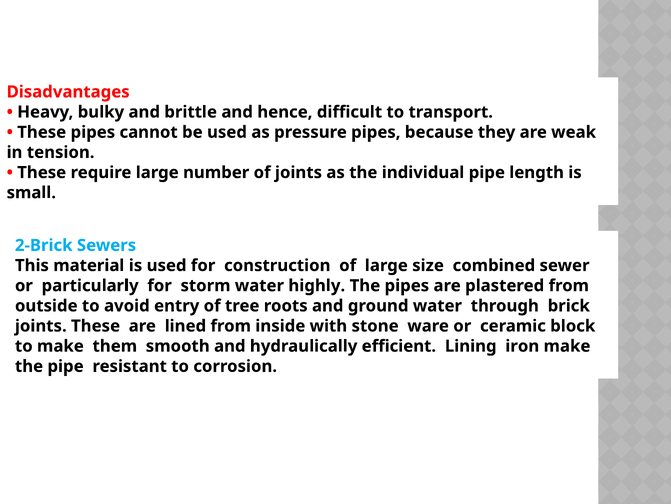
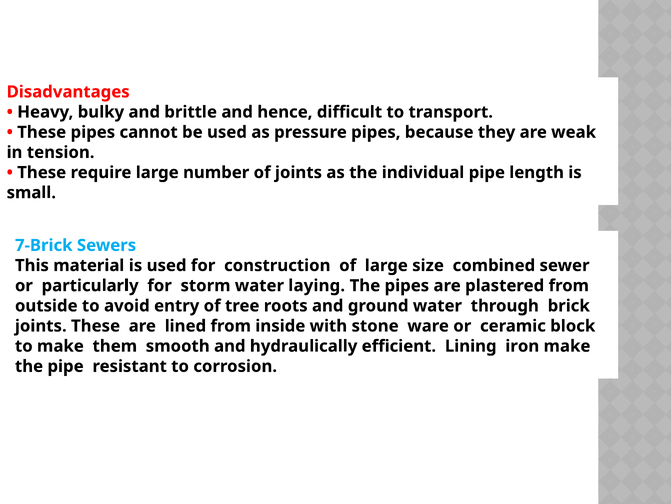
2-Brick: 2-Brick -> 7-Brick
highly: highly -> laying
